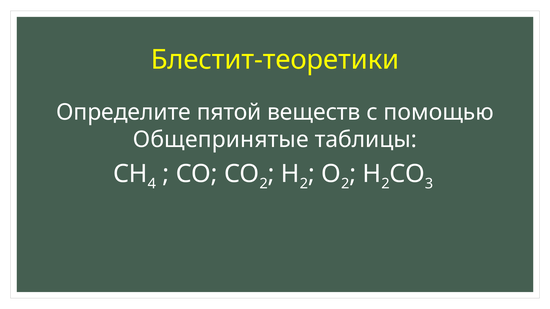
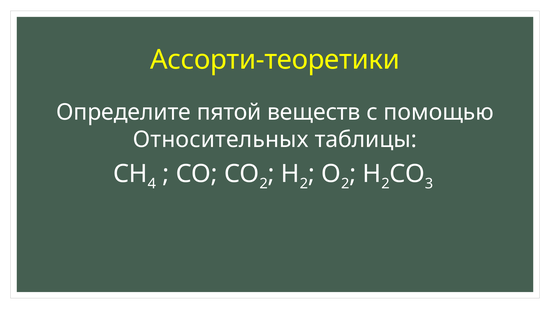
Блестит-теоретики: Блестит-теоретики -> Ассорти-теоретики
Общепринятые: Общепринятые -> Относительных
